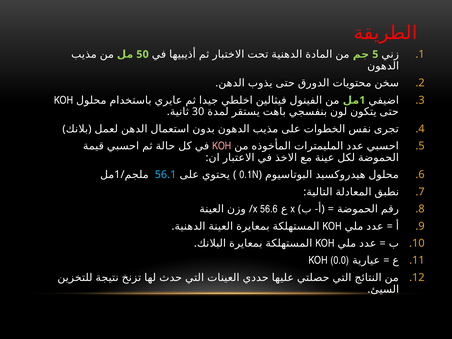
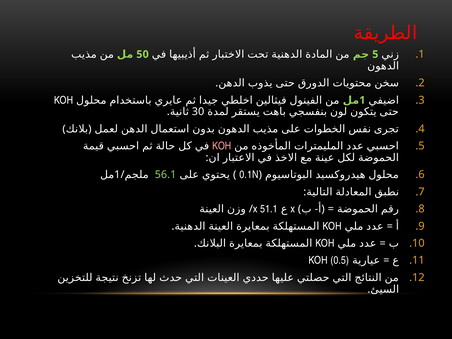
56.1 colour: light blue -> light green
56.6: 56.6 -> 51.1
0.0: 0.0 -> 0.5
